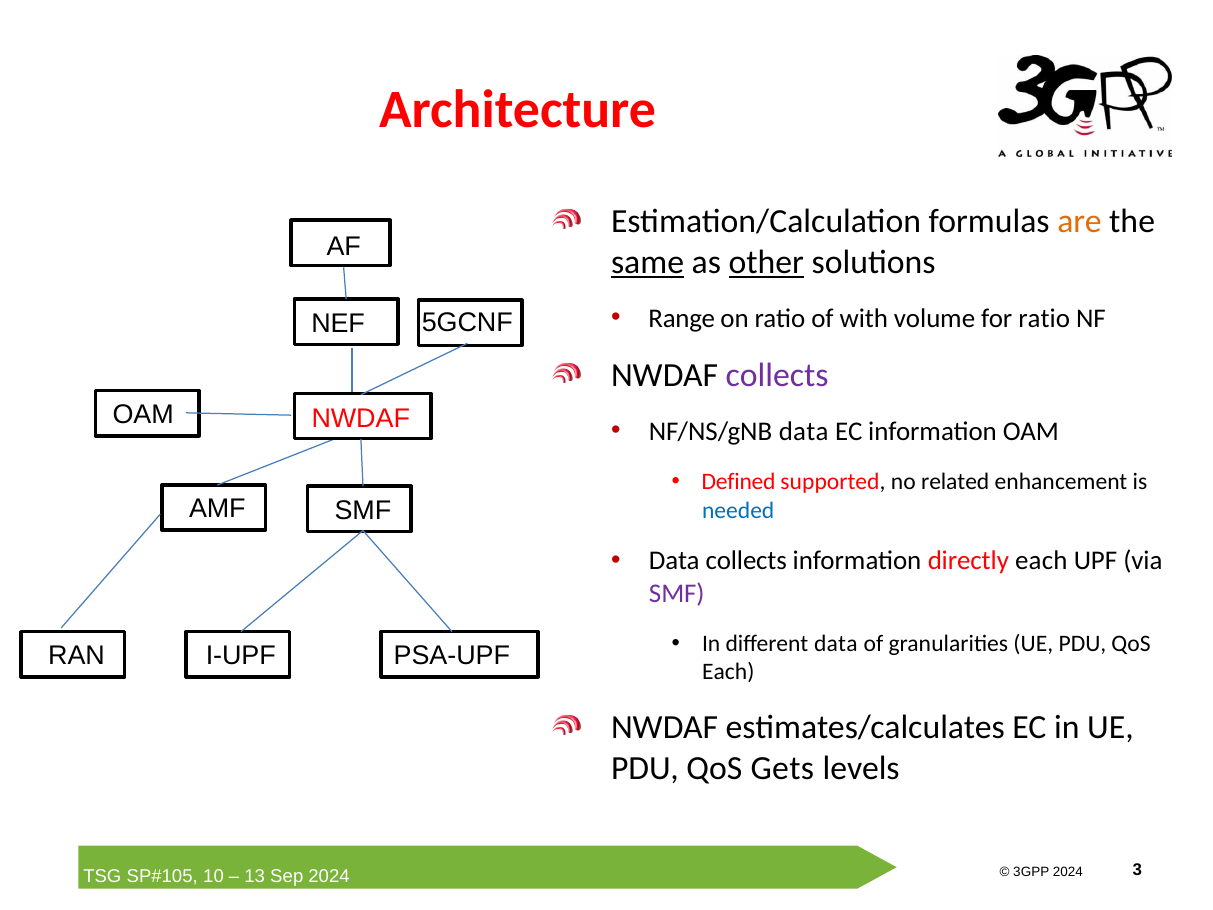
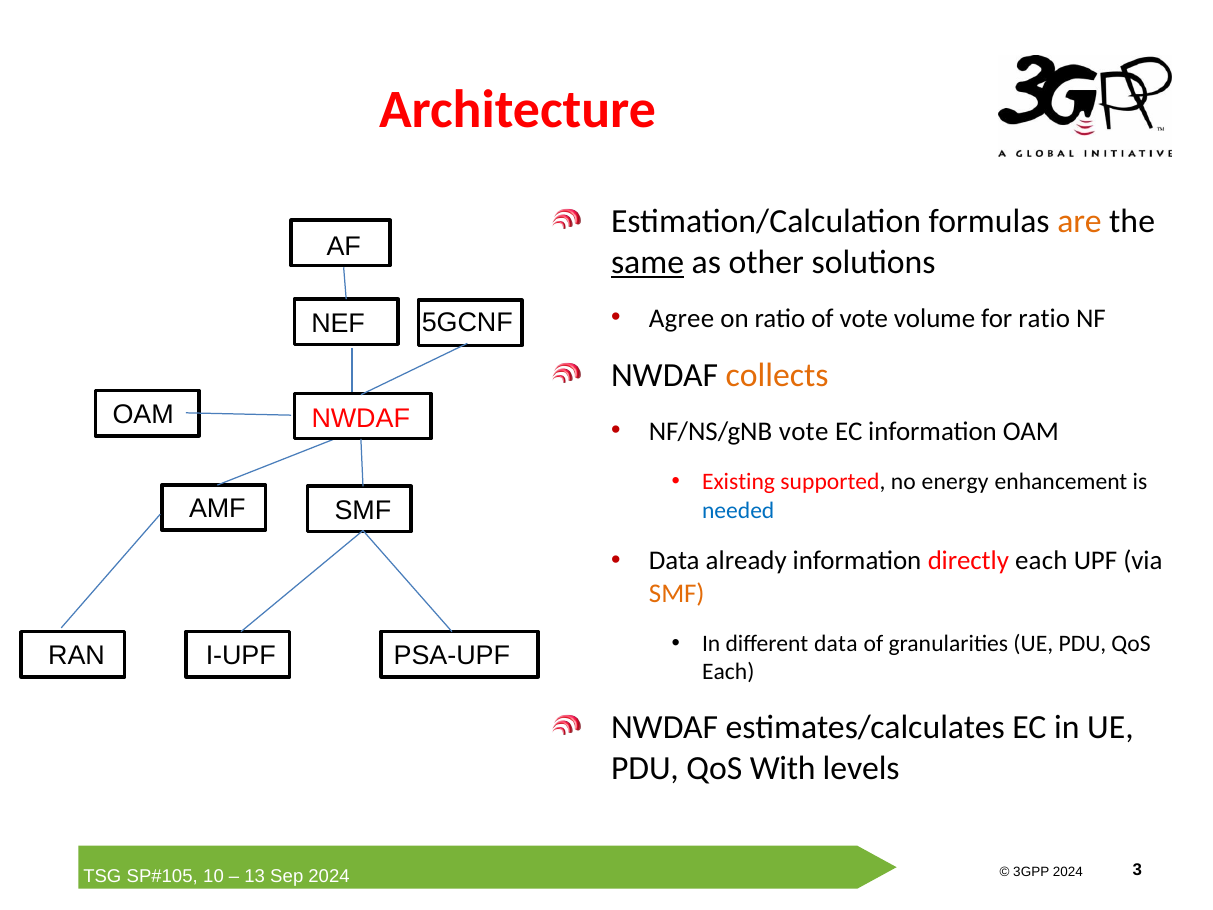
other underline: present -> none
Range: Range -> Agree
of with: with -> vote
collects at (777, 375) colour: purple -> orange
NF/NS/gNB data: data -> vote
Defined: Defined -> Existing
related: related -> energy
Data collects: collects -> already
SMF at (677, 593) colour: purple -> orange
Gets: Gets -> With
